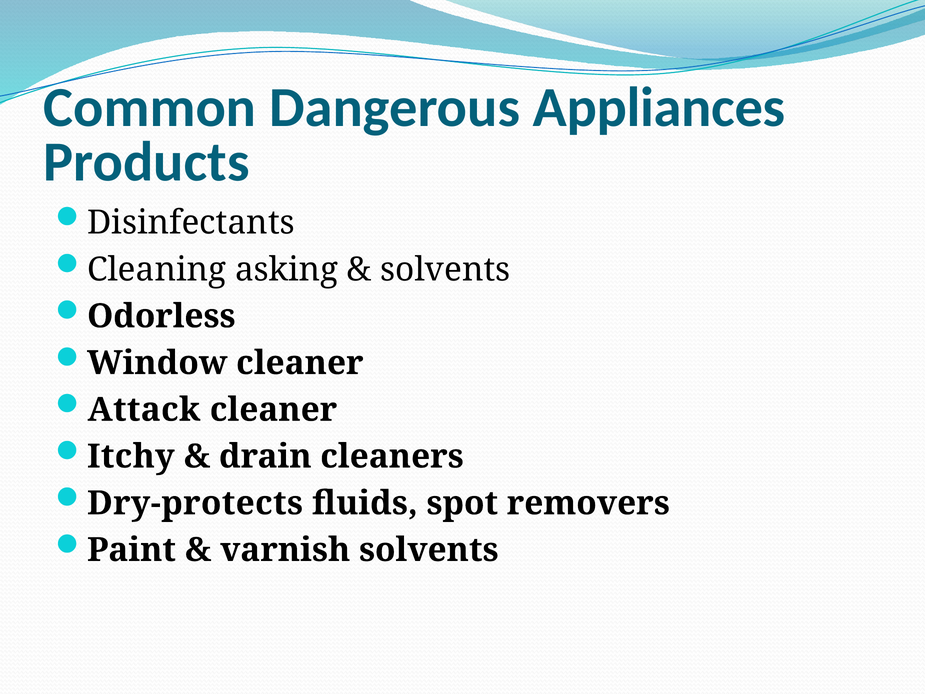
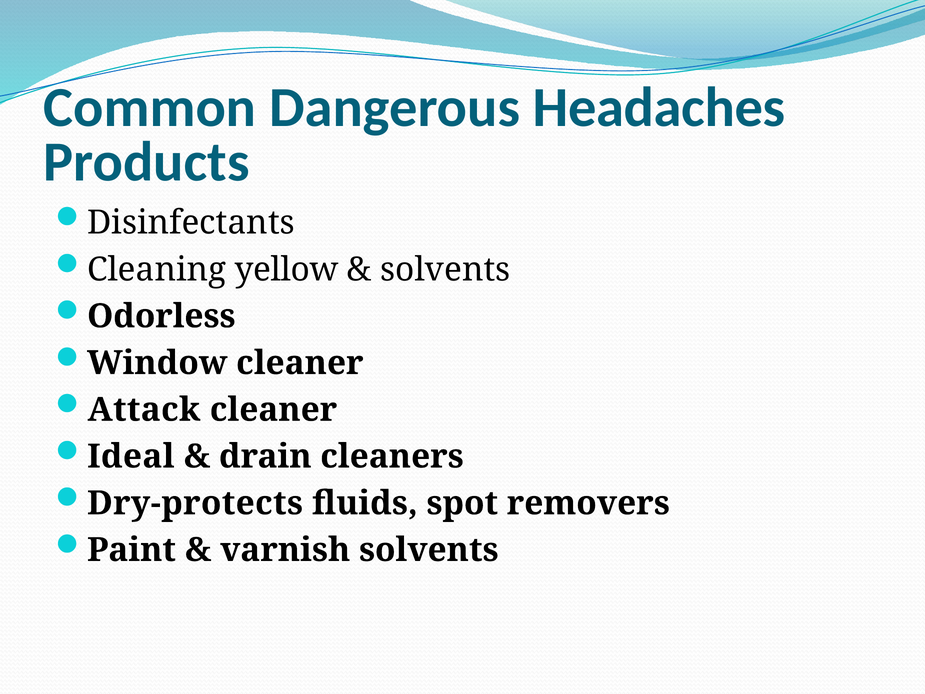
Appliances: Appliances -> Headaches
asking: asking -> yellow
Itchy: Itchy -> Ideal
